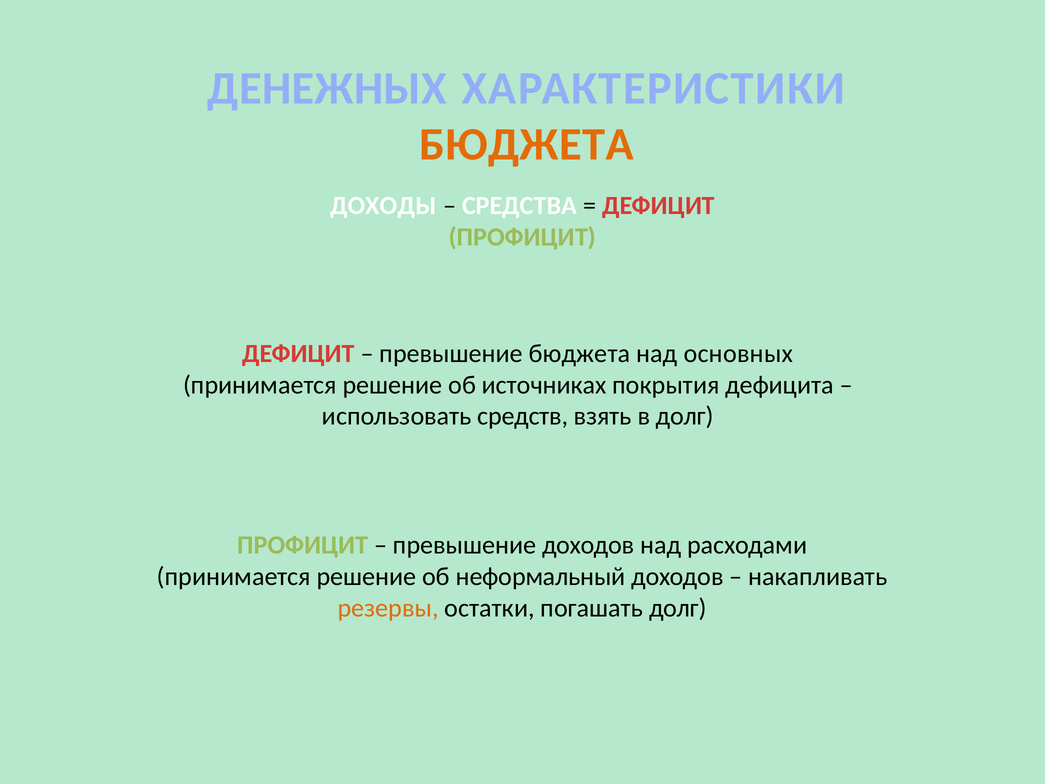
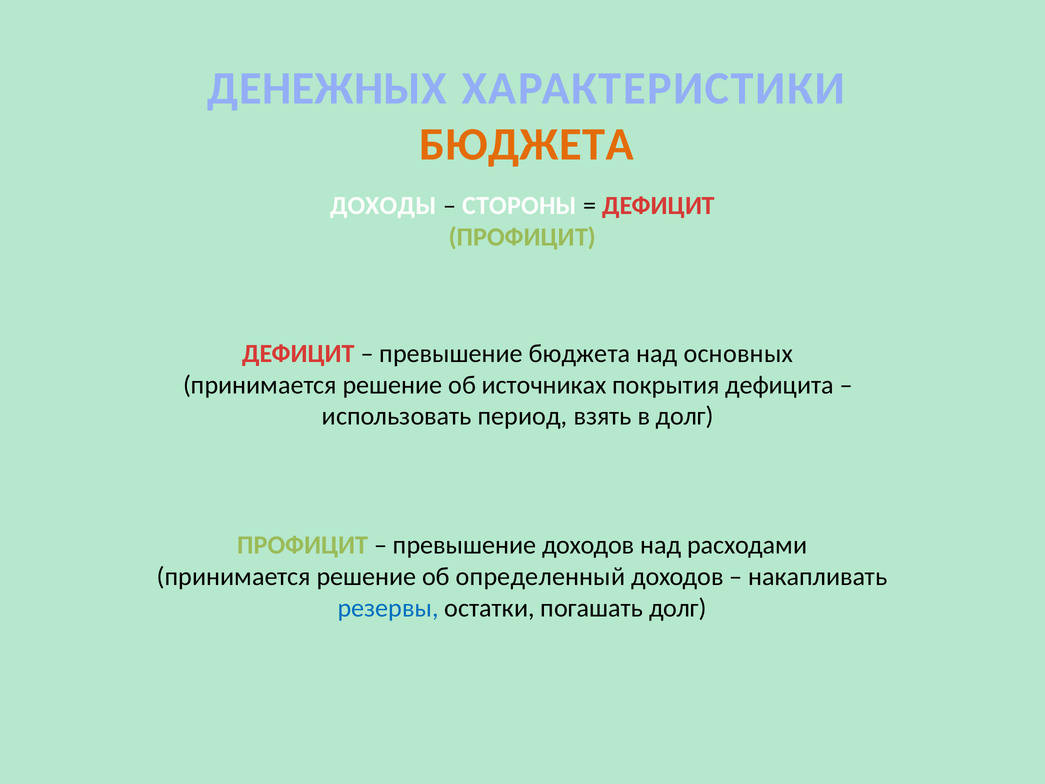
СРЕДСТВА: СРЕДСТВА -> СТОРОНЫ
средств: средств -> период
неформальный: неформальный -> определенный
резервы colour: orange -> blue
